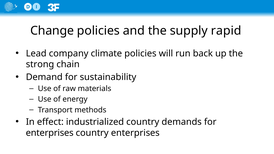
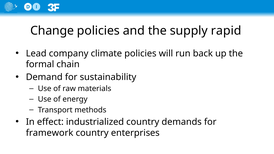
strong: strong -> formal
enterprises at (50, 133): enterprises -> framework
